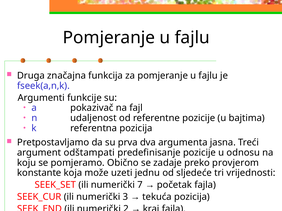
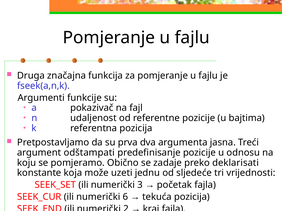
provjerom: provjerom -> deklarisati
7: 7 -> 3
3: 3 -> 6
